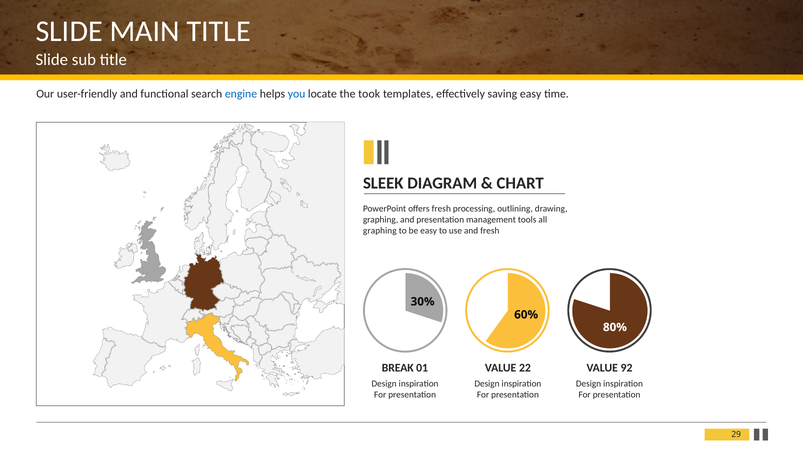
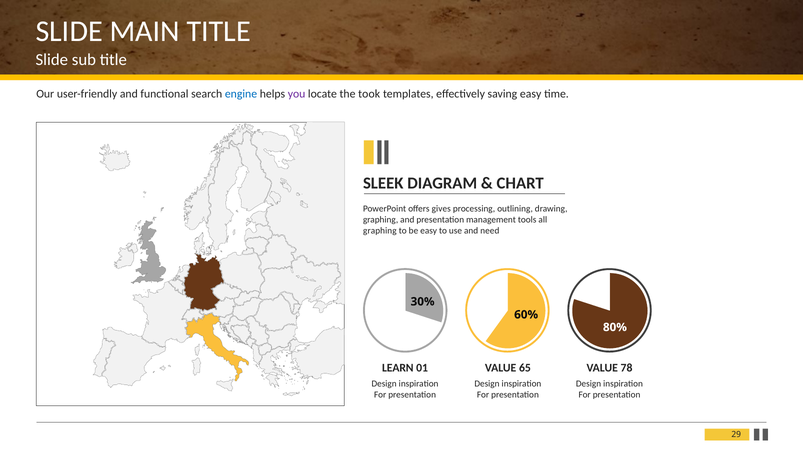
you colour: blue -> purple
offers fresh: fresh -> gives
and fresh: fresh -> need
BREAK: BREAK -> LEARN
22: 22 -> 65
92: 92 -> 78
